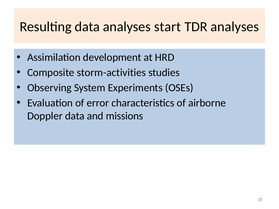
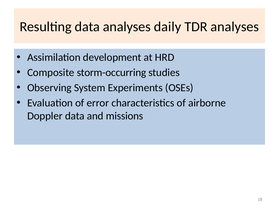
start: start -> daily
storm-activities: storm-activities -> storm-occurring
